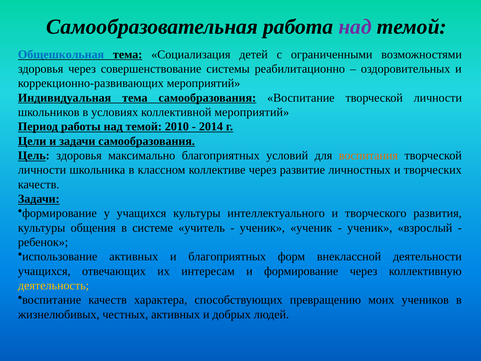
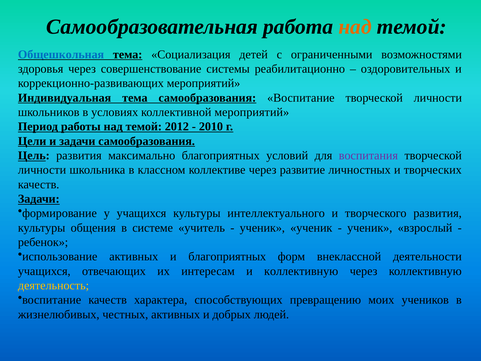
над at (355, 27) colour: purple -> orange
2010: 2010 -> 2012
2014: 2014 -> 2010
Цель здоровья: здоровья -> развития
воспитания colour: orange -> purple
и формирование: формирование -> коллективную
